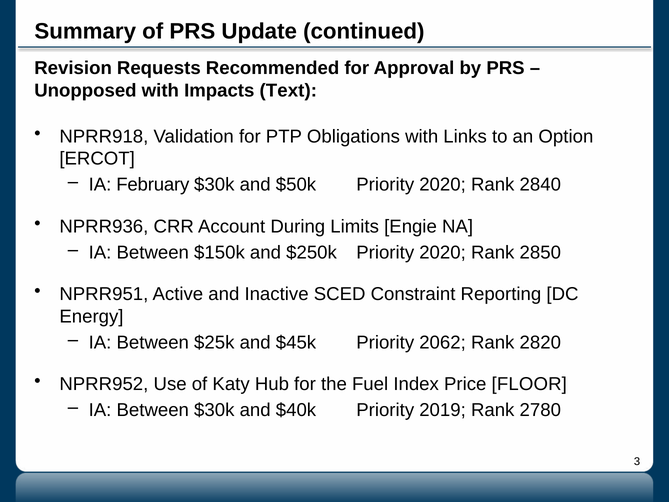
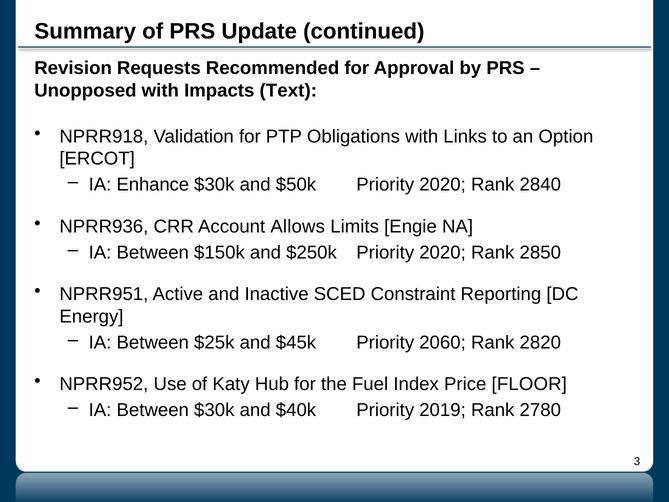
February: February -> Enhance
During: During -> Allows
2062: 2062 -> 2060
